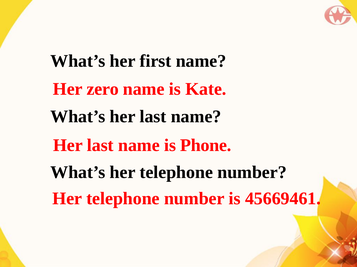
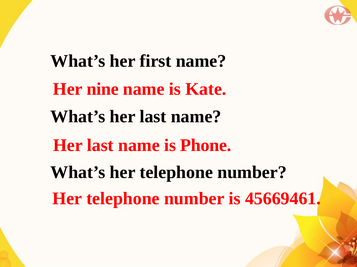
zero: zero -> nine
